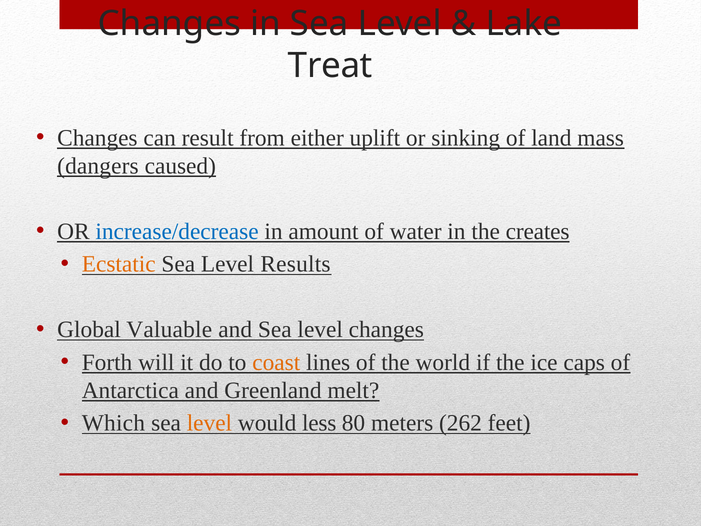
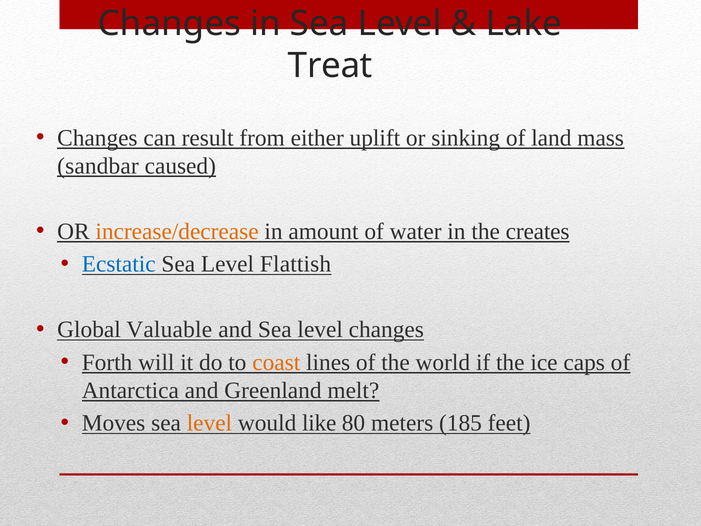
dangers: dangers -> sandbar
increase/decrease colour: blue -> orange
Ecstatic colour: orange -> blue
Results: Results -> Flattish
Which: Which -> Moves
less: less -> like
262: 262 -> 185
